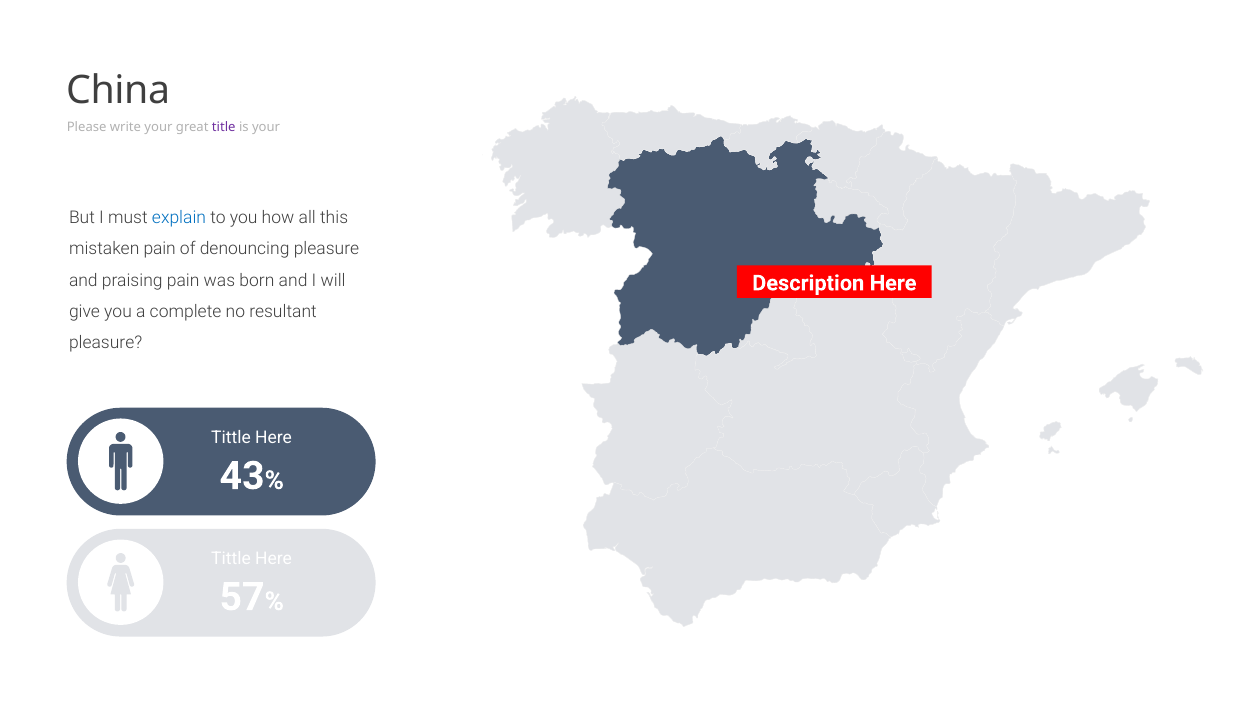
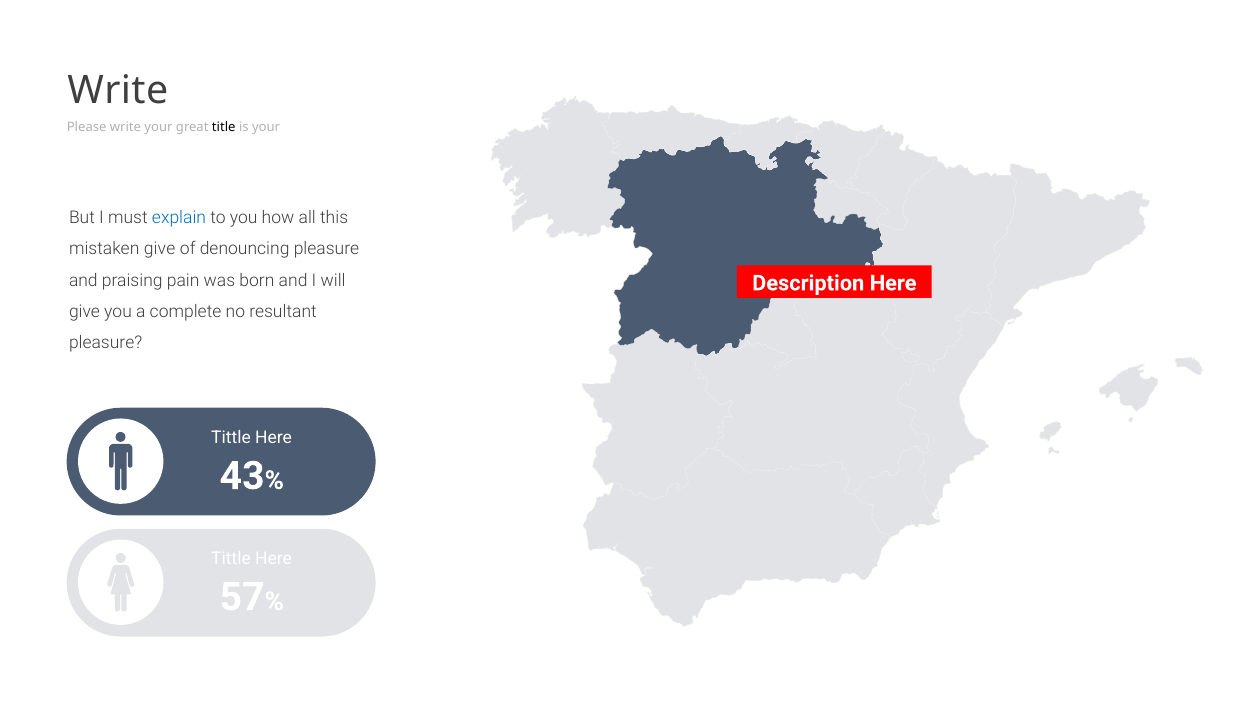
China at (118, 91): China -> Write
title colour: purple -> black
mistaken pain: pain -> give
